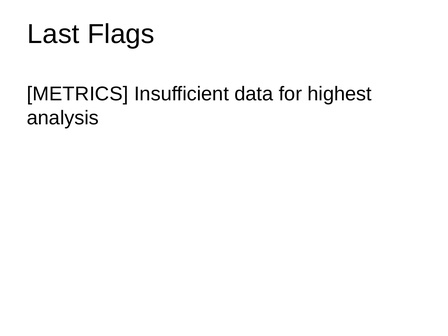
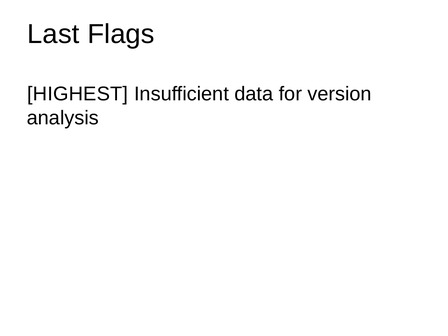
METRICS: METRICS -> HIGHEST
highest: highest -> version
